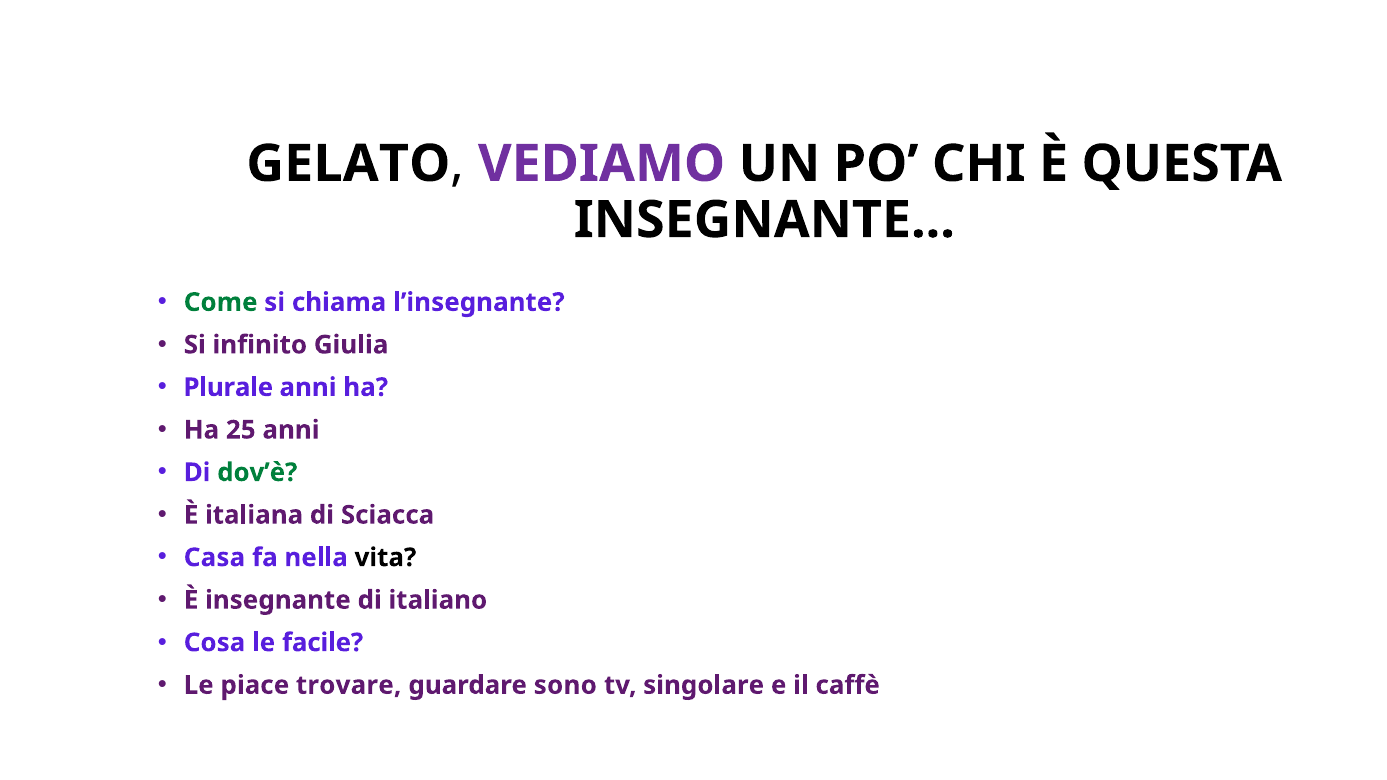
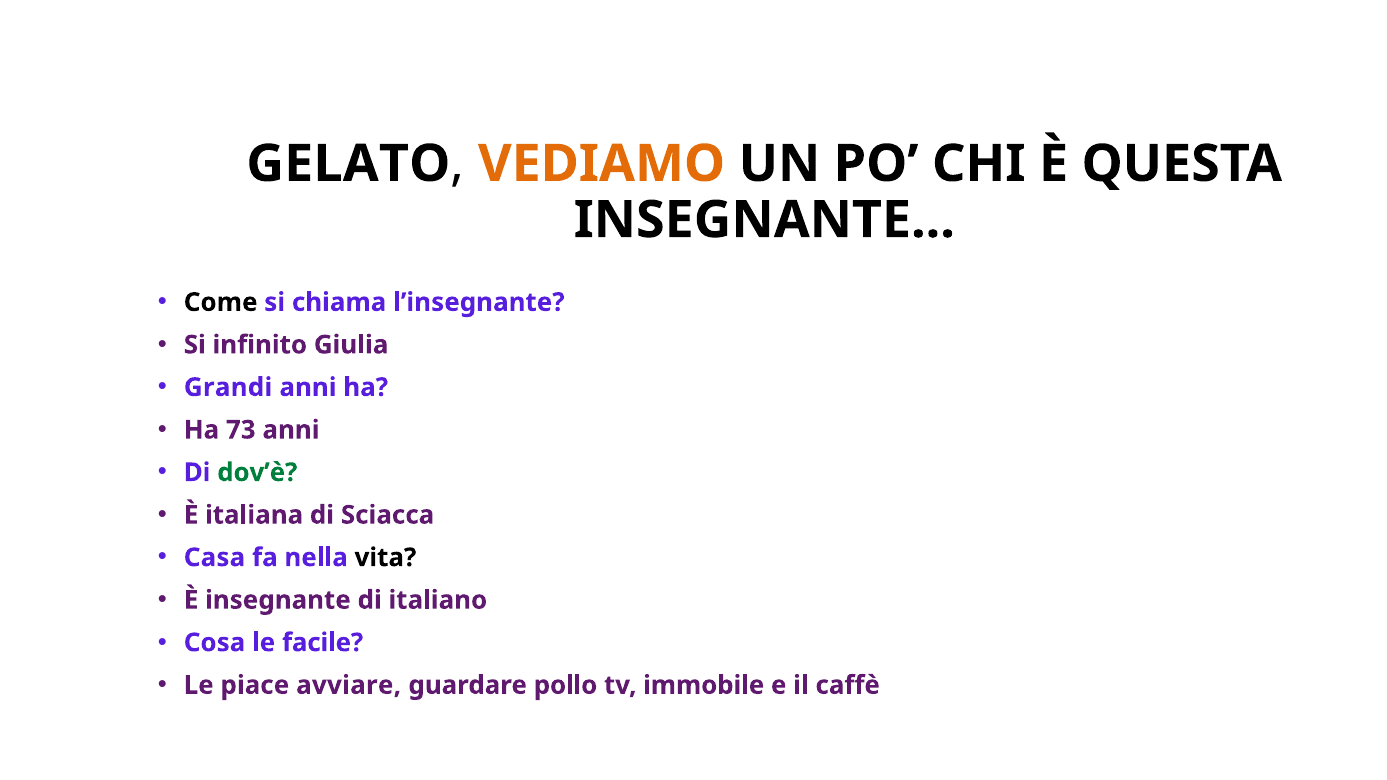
VEDIAMO colour: purple -> orange
Come colour: green -> black
Plurale: Plurale -> Grandi
25: 25 -> 73
trovare: trovare -> avviare
sono: sono -> pollo
singolare: singolare -> immobile
